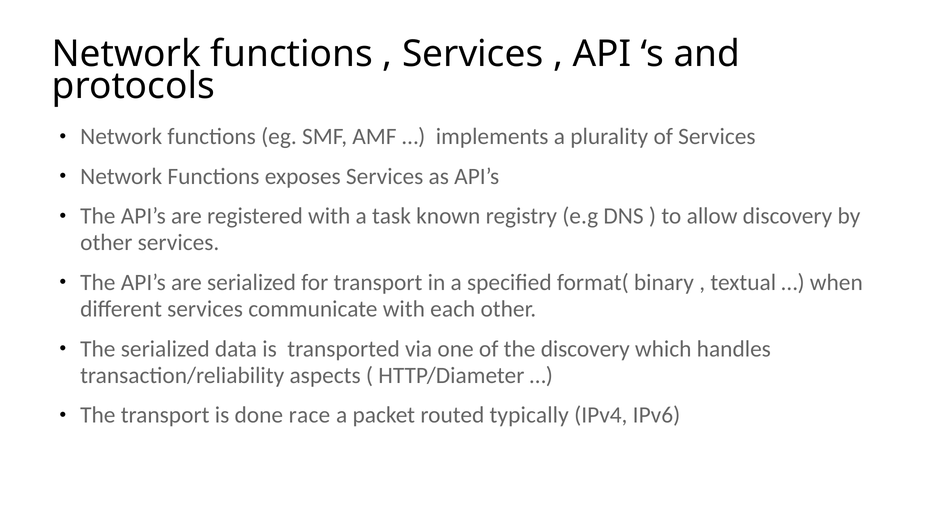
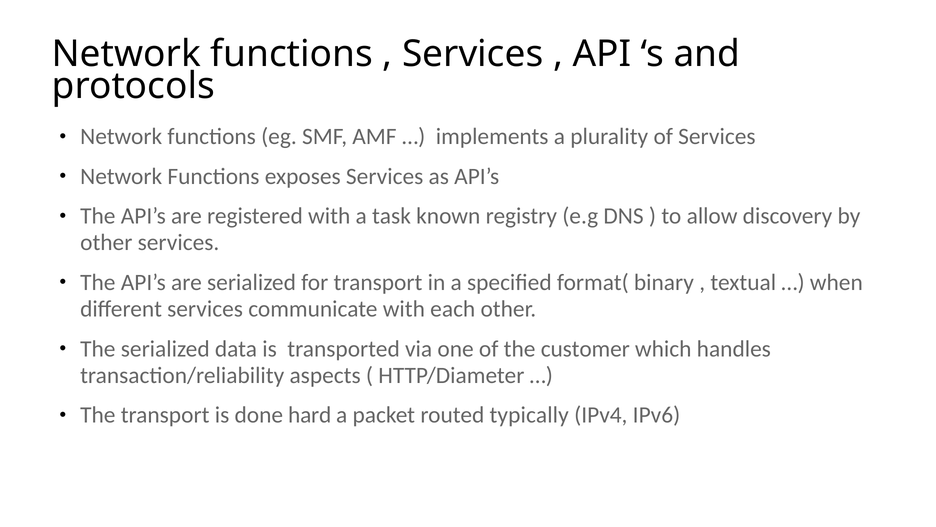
the discovery: discovery -> customer
race: race -> hard
